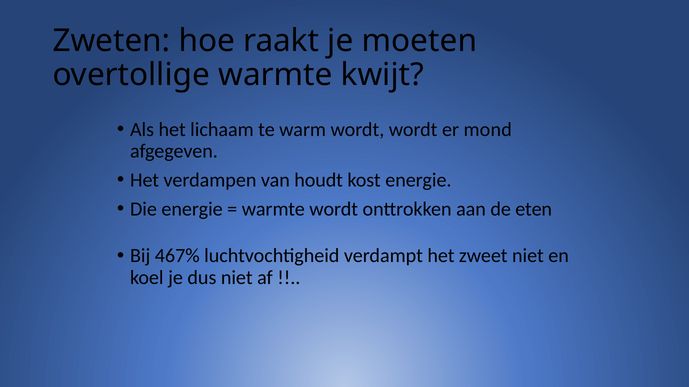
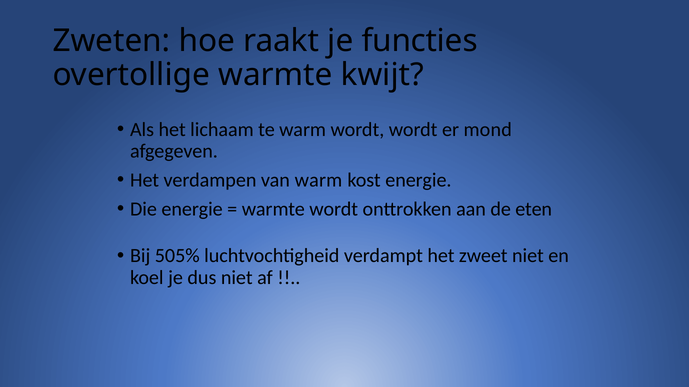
moeten: moeten -> functies
van houdt: houdt -> warm
467%: 467% -> 505%
